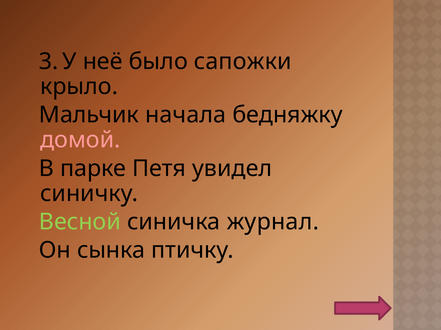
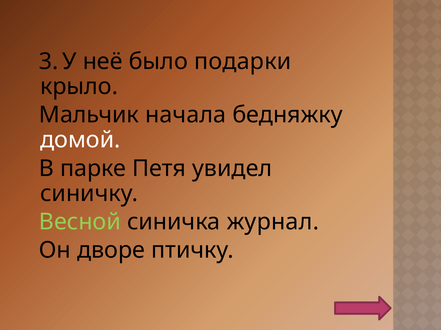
сапожки: сапожки -> подарки
домой colour: pink -> white
сынка: сынка -> дворе
